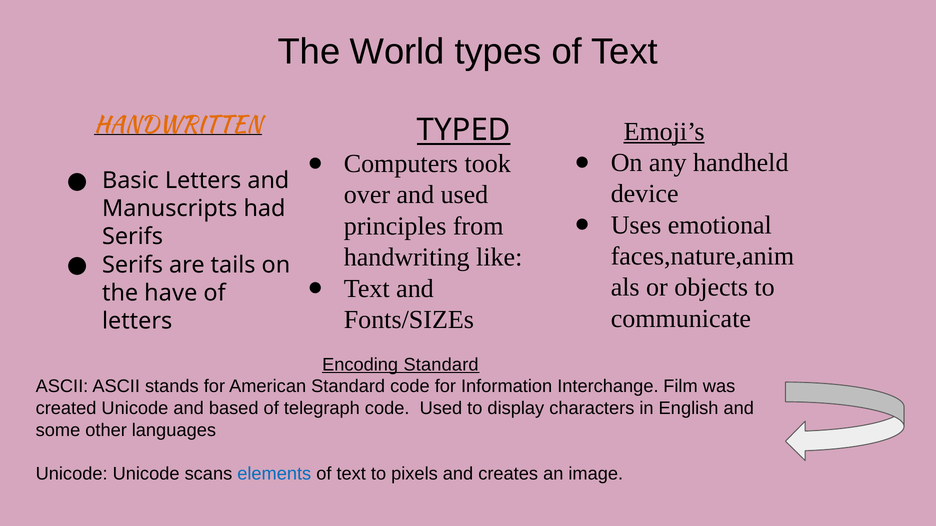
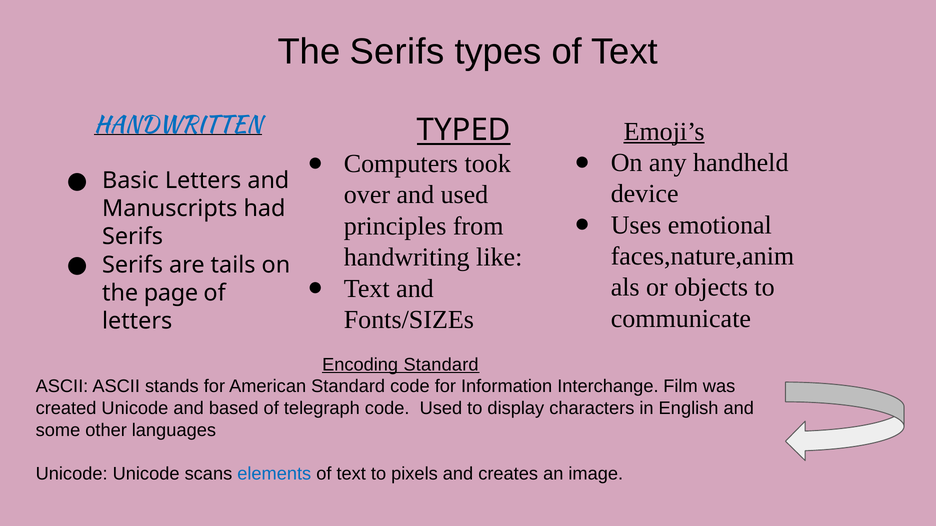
The World: World -> Serifs
HANDWRITTEN colour: orange -> blue
have: have -> page
